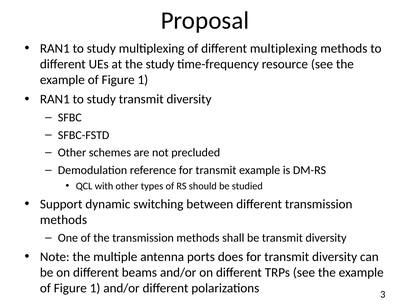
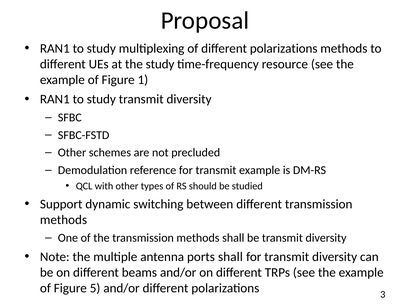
of different multiplexing: multiplexing -> polarizations
ports does: does -> shall
1 at (95, 288): 1 -> 5
